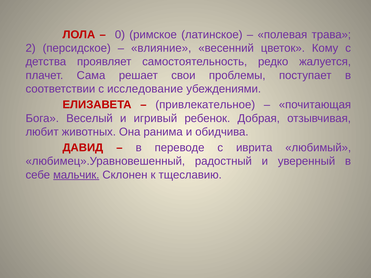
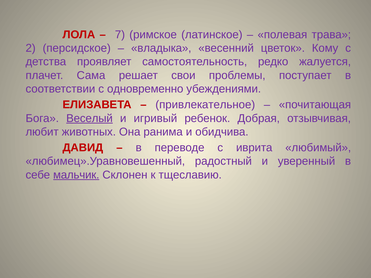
0: 0 -> 7
влияние: влияние -> владыка
исследование: исследование -> одновременно
Веселый underline: none -> present
